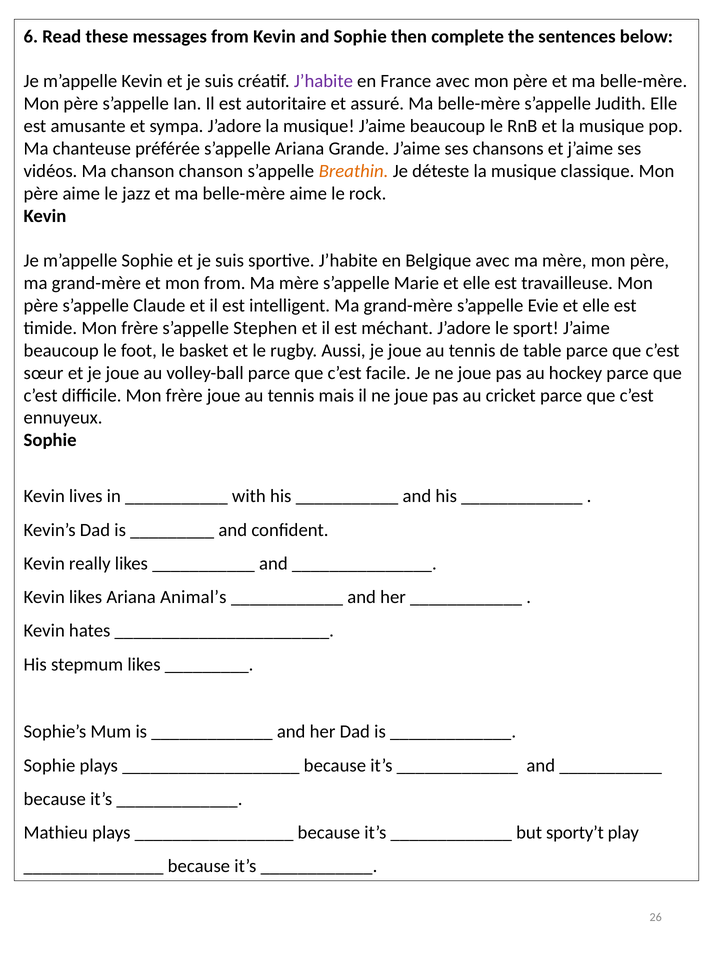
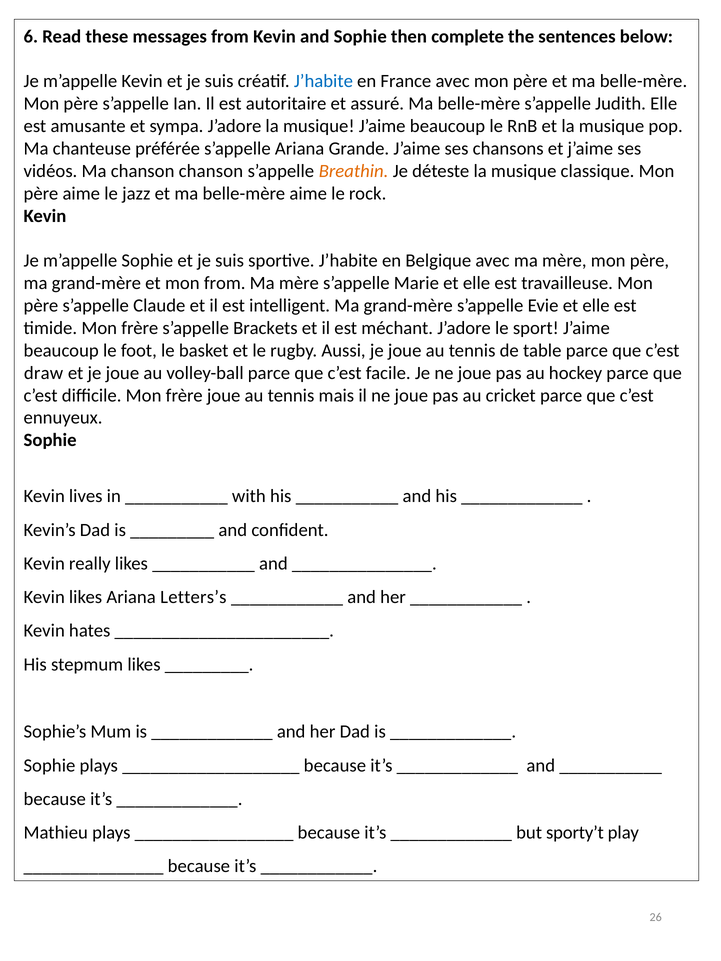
J’habite at (323, 81) colour: purple -> blue
Stephen: Stephen -> Brackets
sœur: sœur -> draw
Animal’s: Animal’s -> Letters’s
